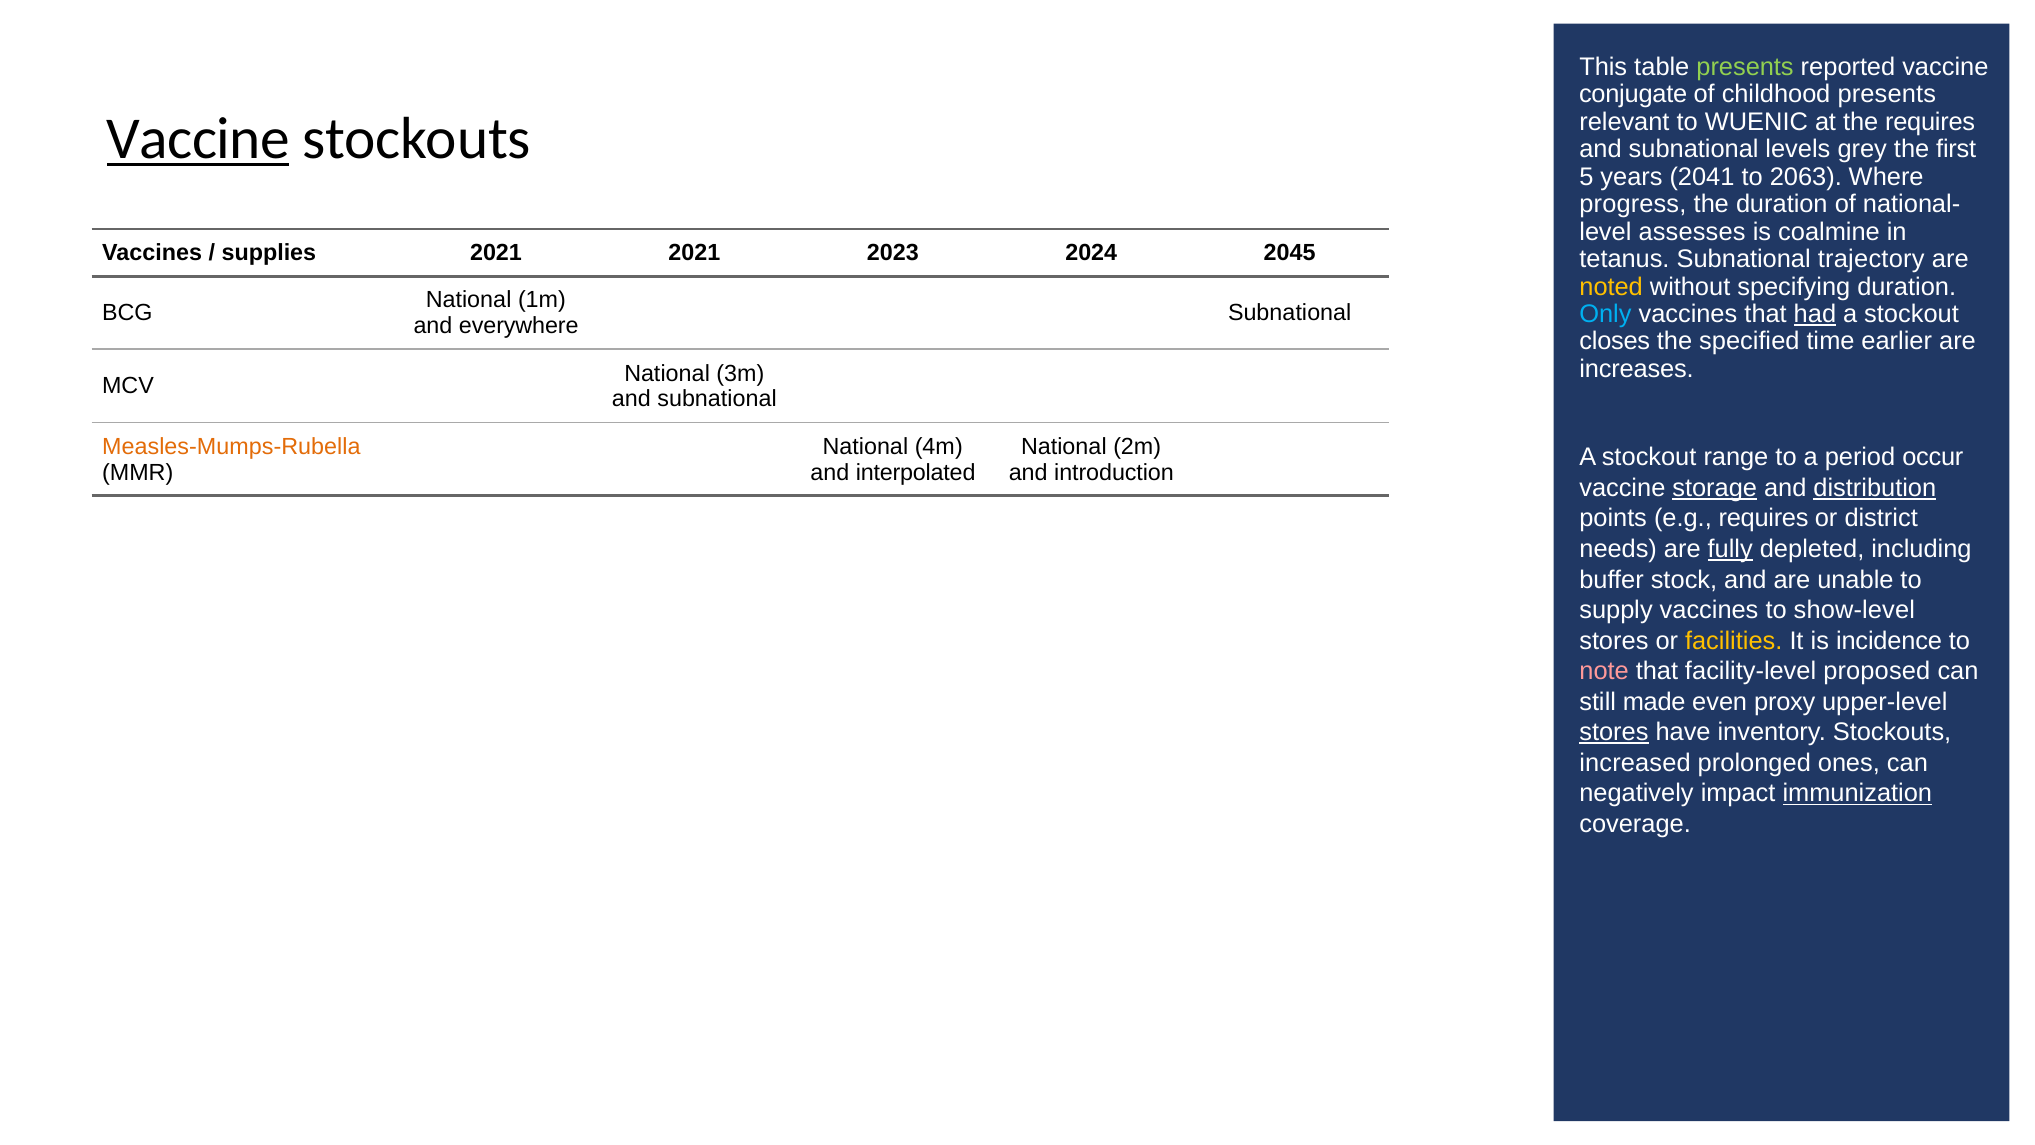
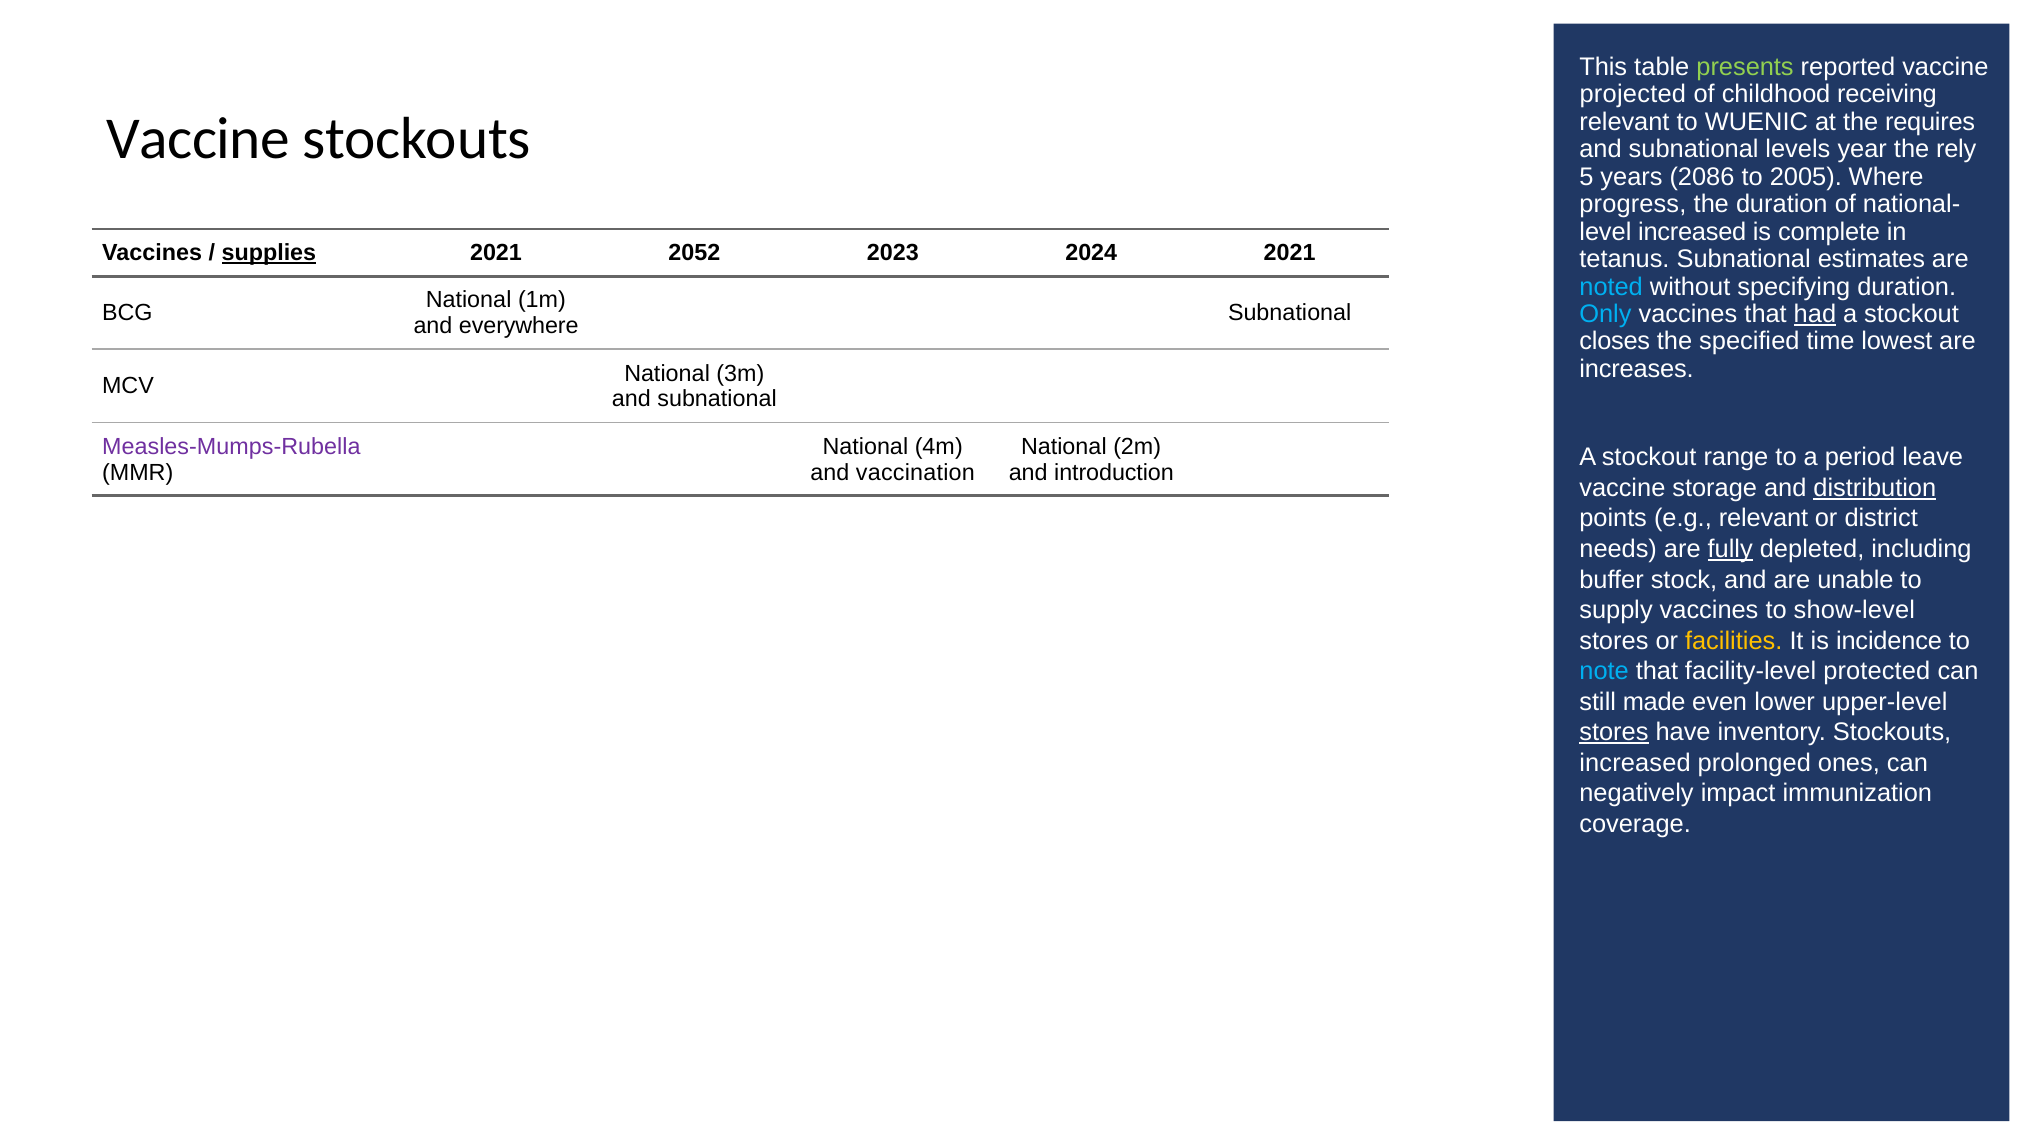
conjugate: conjugate -> projected
childhood presents: presents -> receiving
Vaccine at (198, 139) underline: present -> none
grey: grey -> year
first: first -> rely
2041: 2041 -> 2086
2063: 2063 -> 2005
assesses at (1692, 232): assesses -> increased
coalmine: coalmine -> complete
supplies underline: none -> present
2021 2021: 2021 -> 2052
2024 2045: 2045 -> 2021
trajectory: trajectory -> estimates
noted colour: yellow -> light blue
earlier: earlier -> lowest
Measles-Mumps-Rubella colour: orange -> purple
occur: occur -> leave
interpolated: interpolated -> vaccination
storage underline: present -> none
e.g requires: requires -> relevant
note colour: pink -> light blue
proposed: proposed -> protected
proxy: proxy -> lower
immunization underline: present -> none
